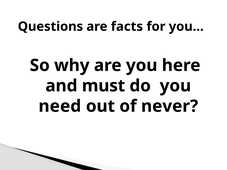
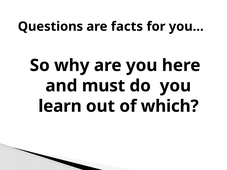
need: need -> learn
never: never -> which
